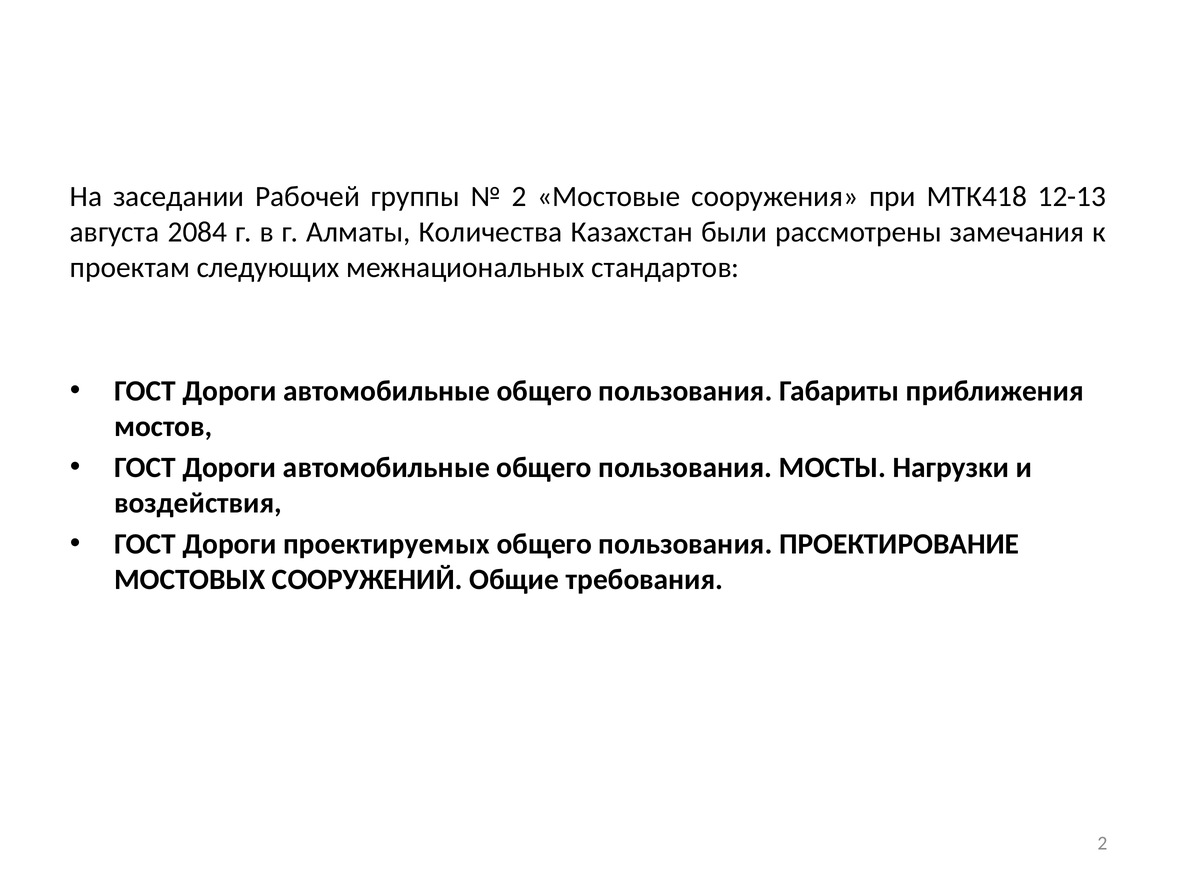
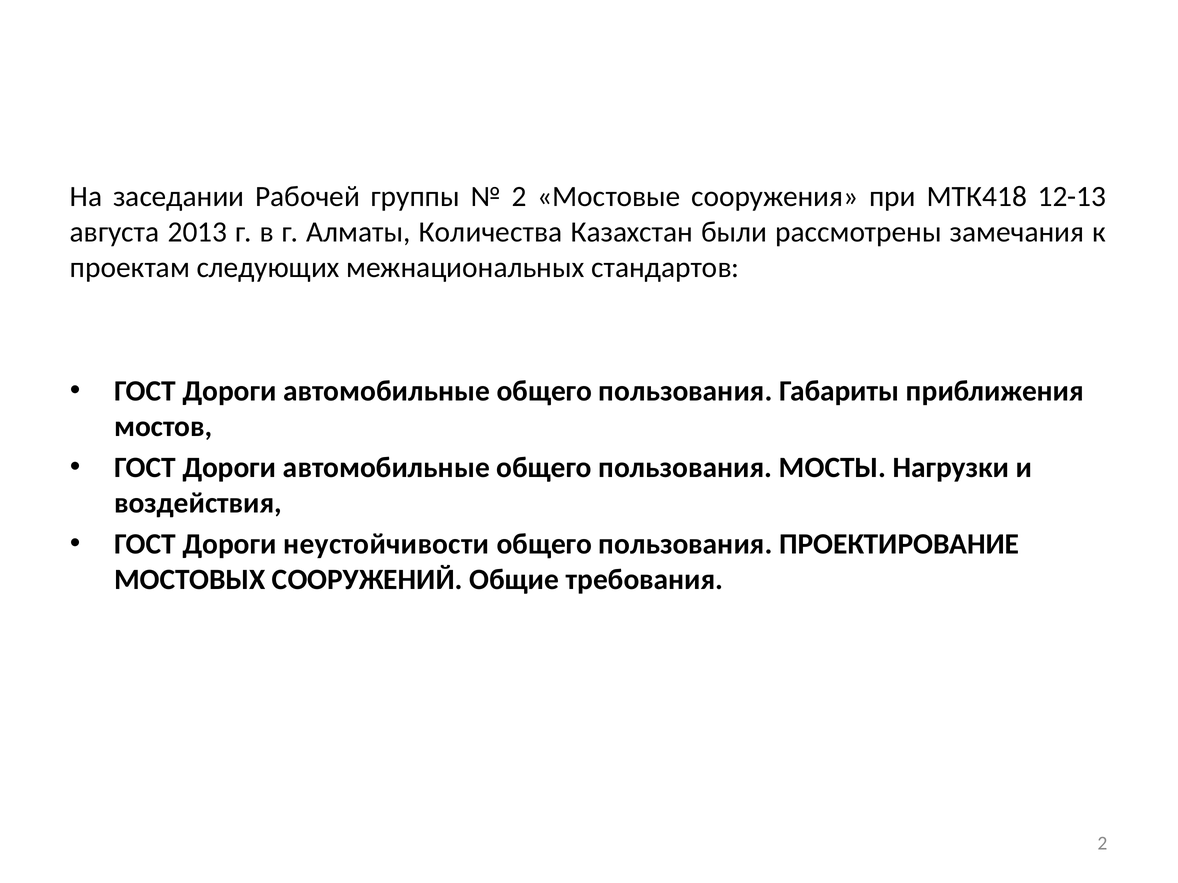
2084: 2084 -> 2013
проектируемых: проектируемых -> неустойчивости
